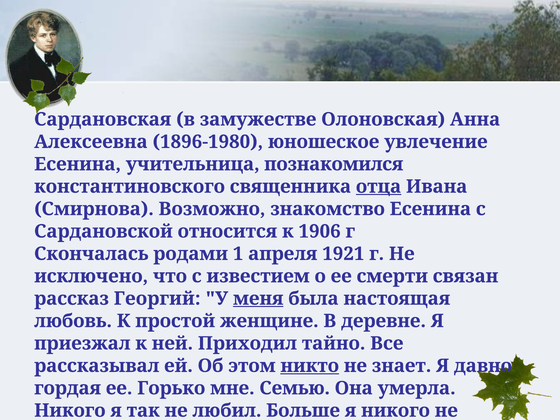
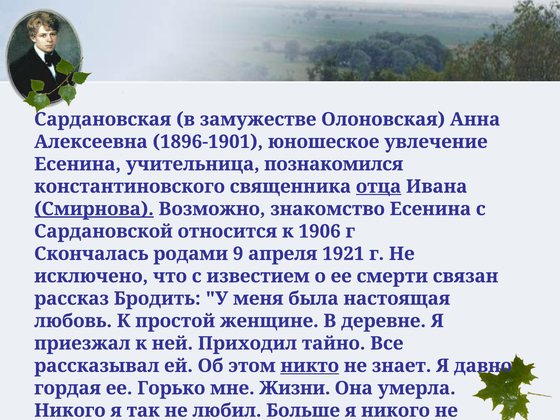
1896-1980: 1896-1980 -> 1896-1901
Смирнова underline: none -> present
1: 1 -> 9
Георгий: Георгий -> Бродить
меня underline: present -> none
Семью: Семью -> Жизни
